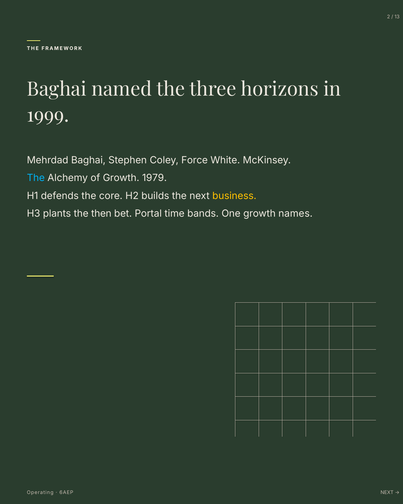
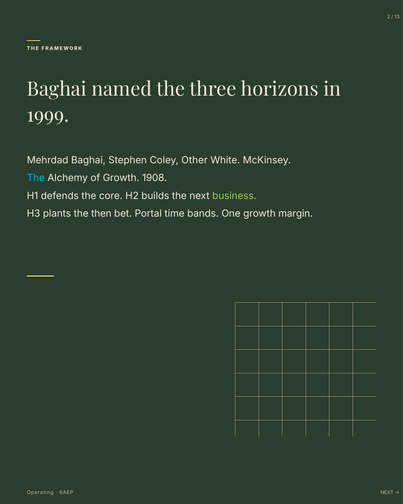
Force: Force -> Other
1979: 1979 -> 1908
business colour: yellow -> light green
names: names -> margin
